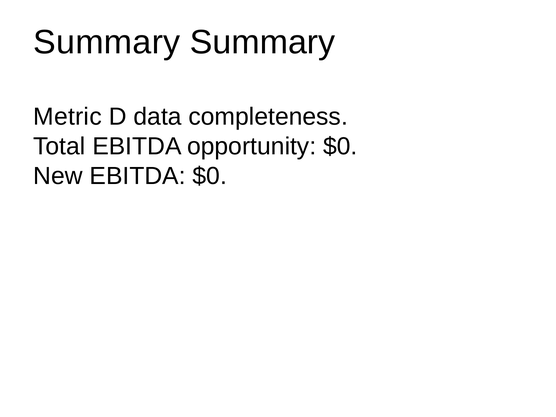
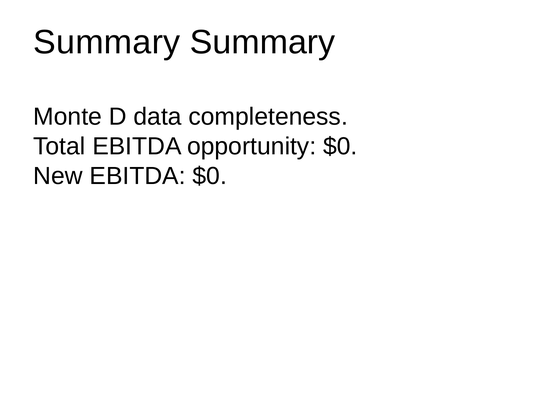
Metric: Metric -> Monte
